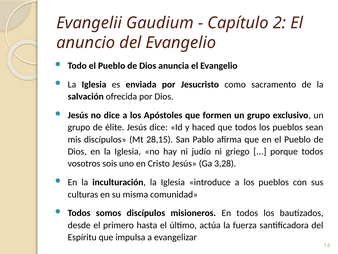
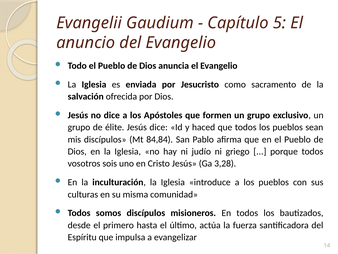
2: 2 -> 5
28,15: 28,15 -> 84,84
